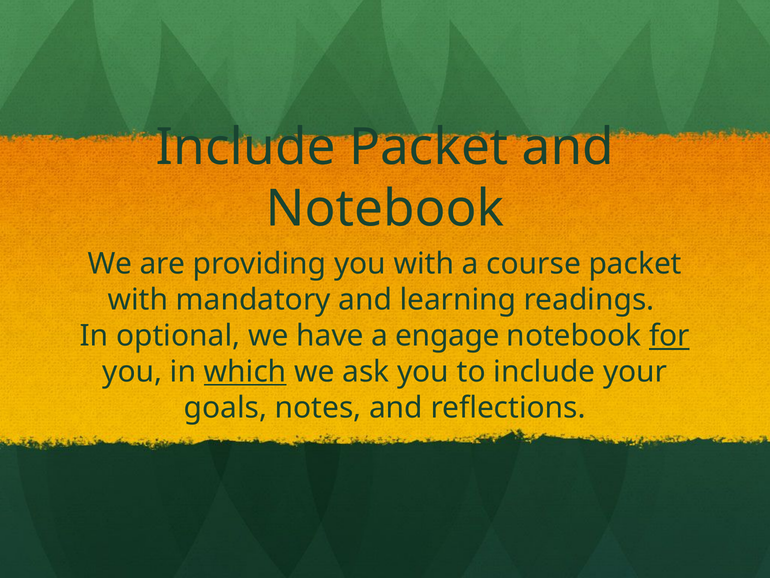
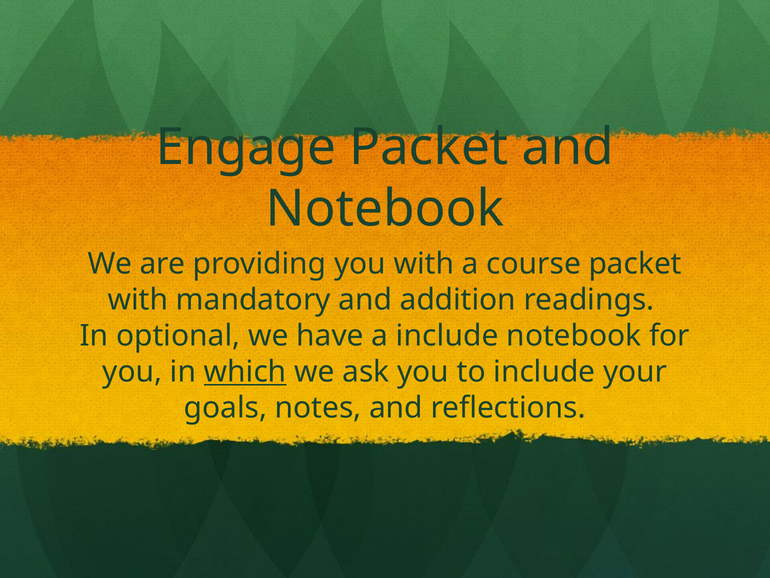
Include at (246, 147): Include -> Engage
learning: learning -> addition
a engage: engage -> include
for underline: present -> none
